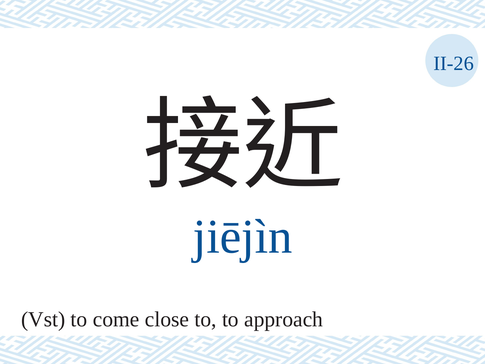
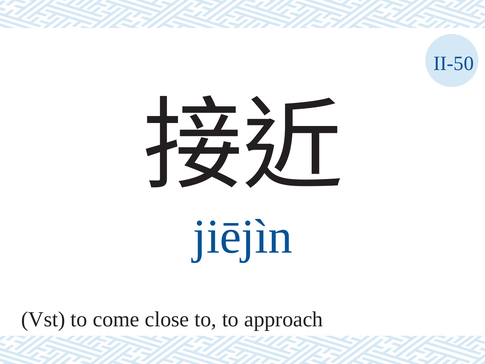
II-26: II-26 -> II-50
